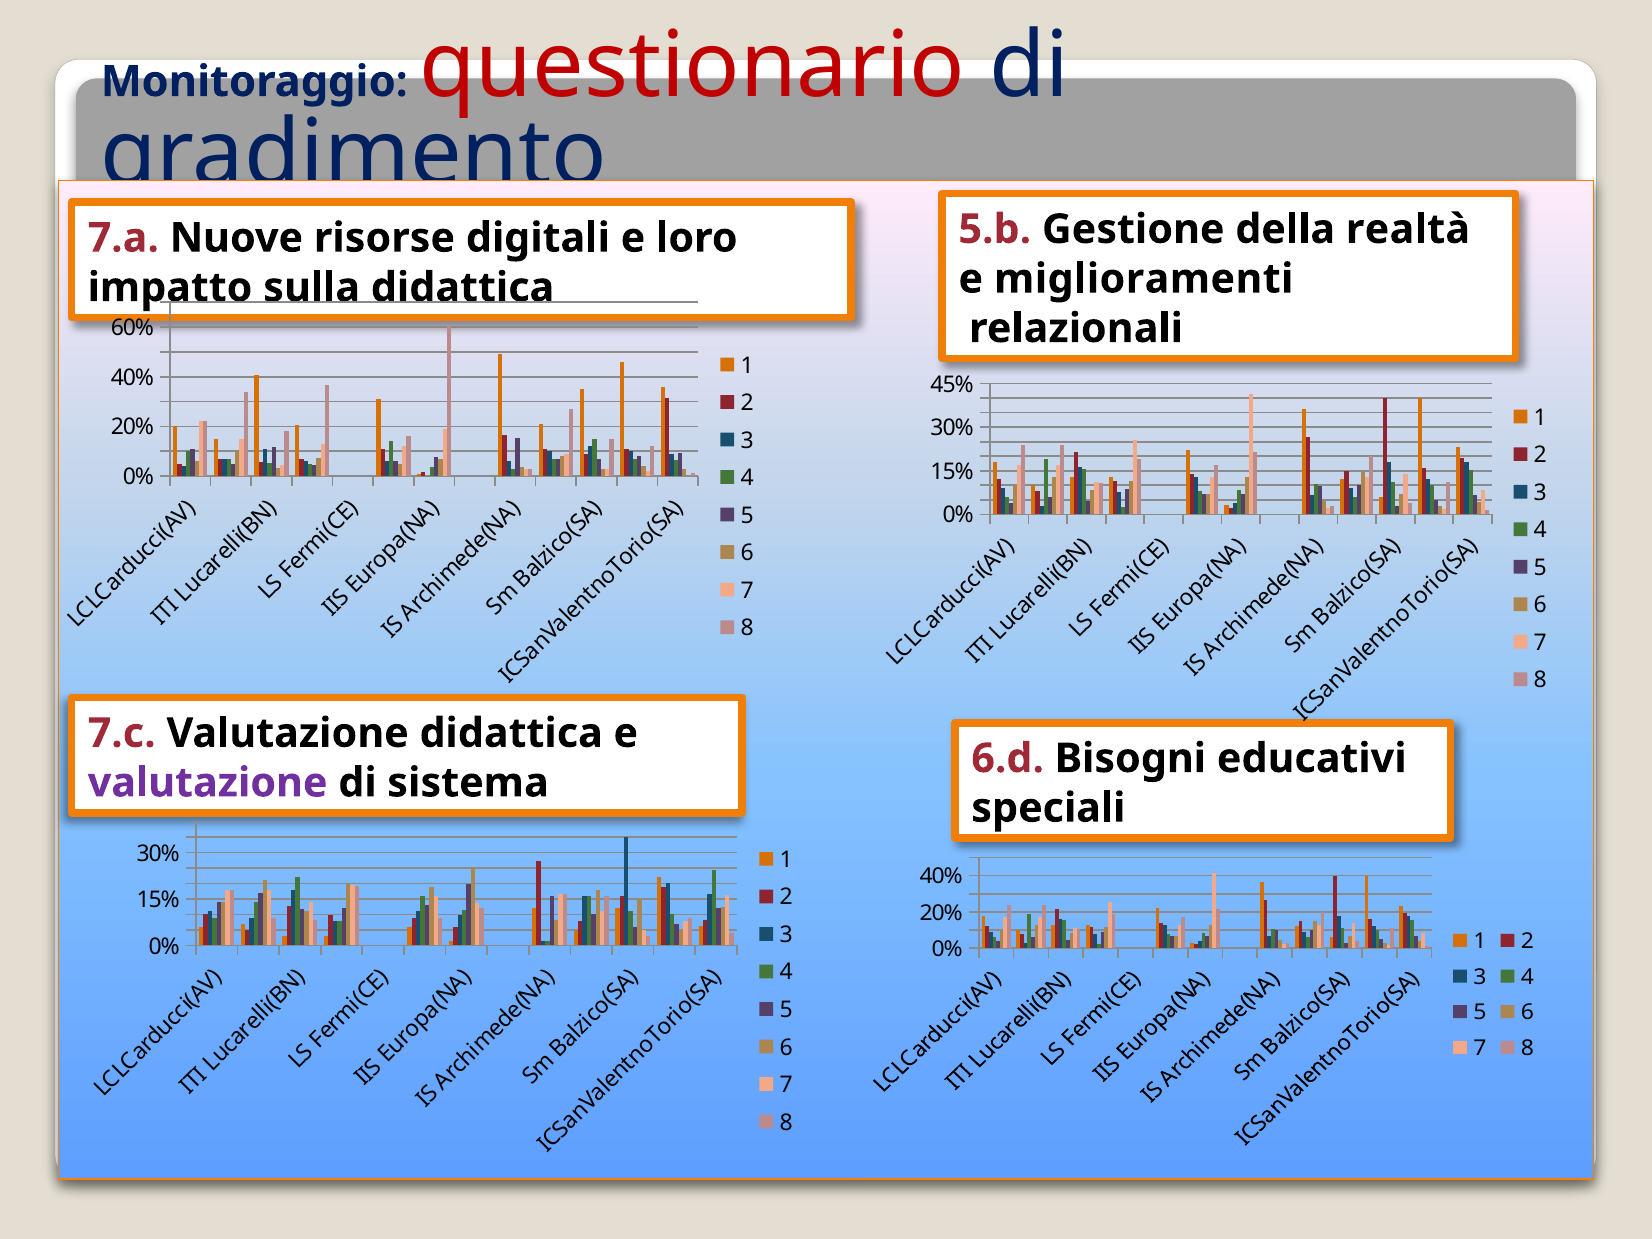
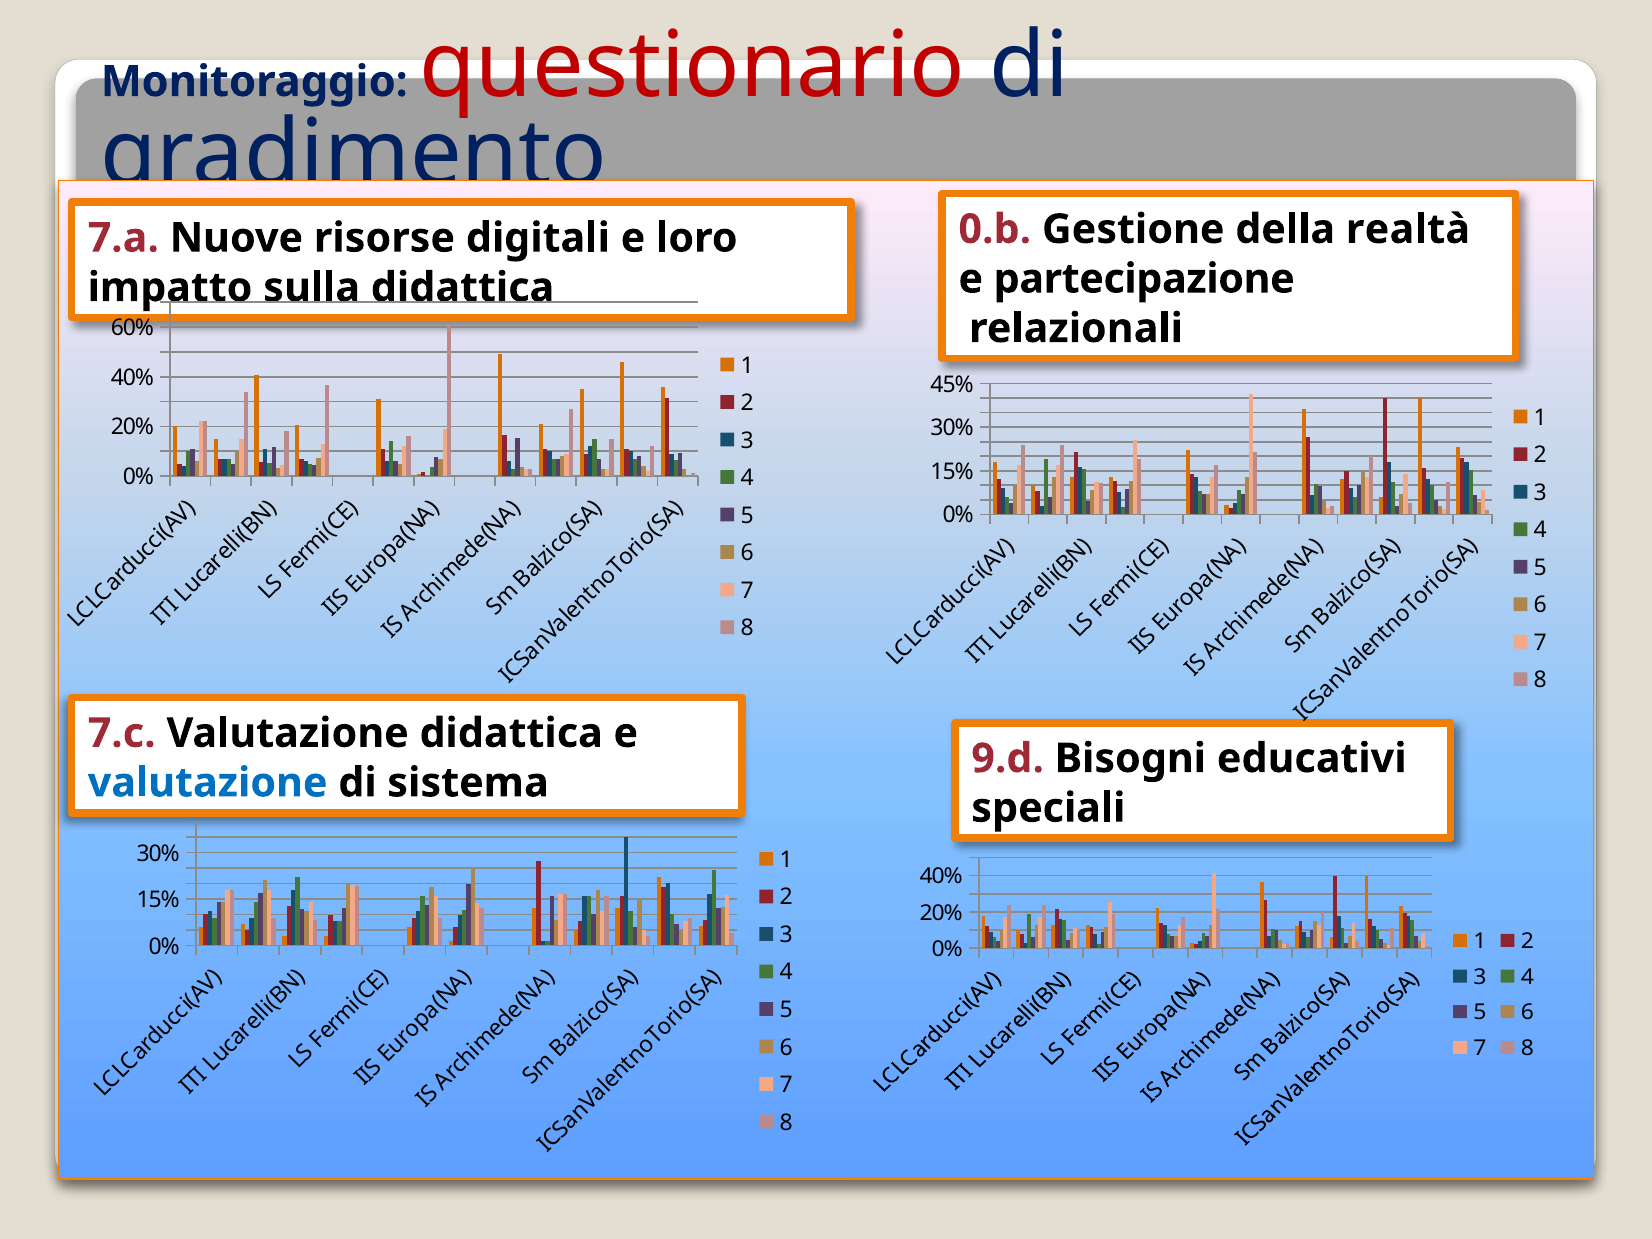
5.b: 5.b -> 0.b
miglioramenti: miglioramenti -> partecipazione
6.d: 6.d -> 9.d
valutazione at (208, 783) colour: purple -> blue
